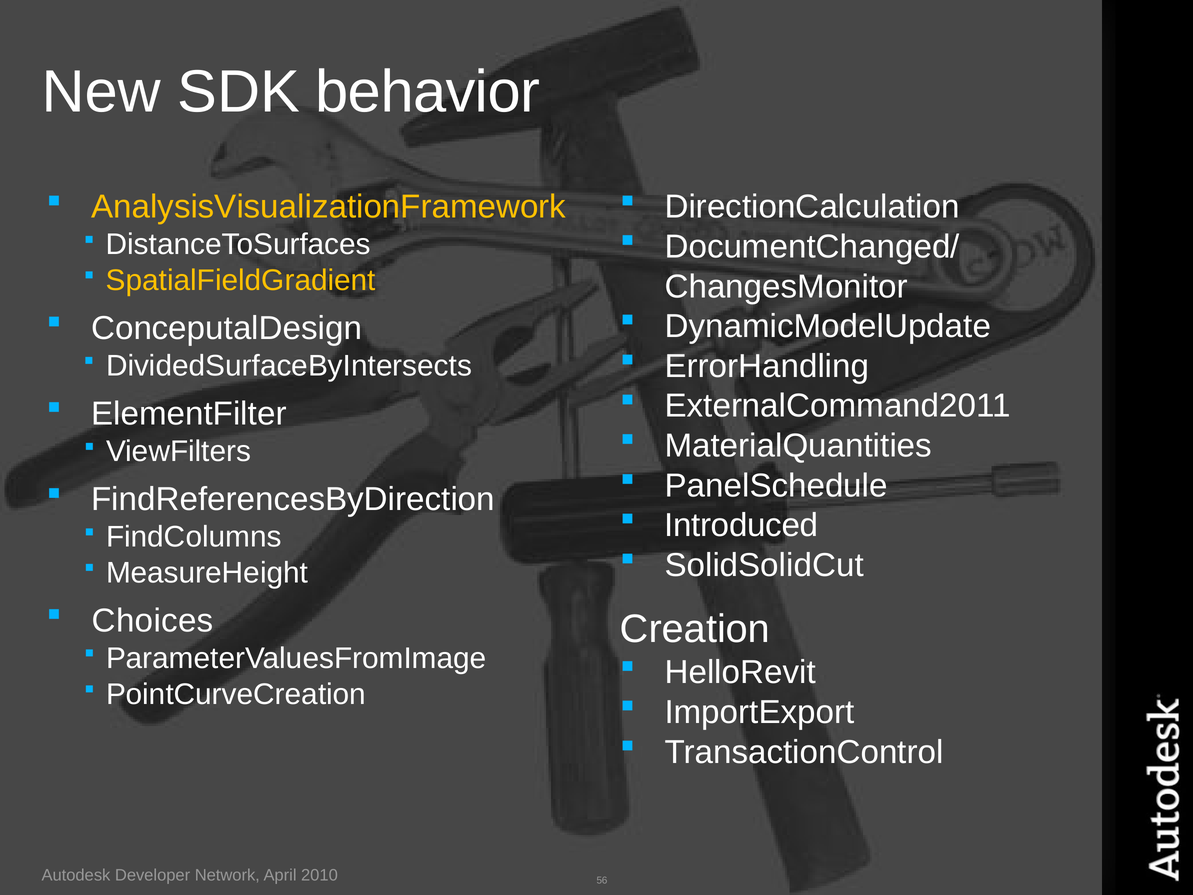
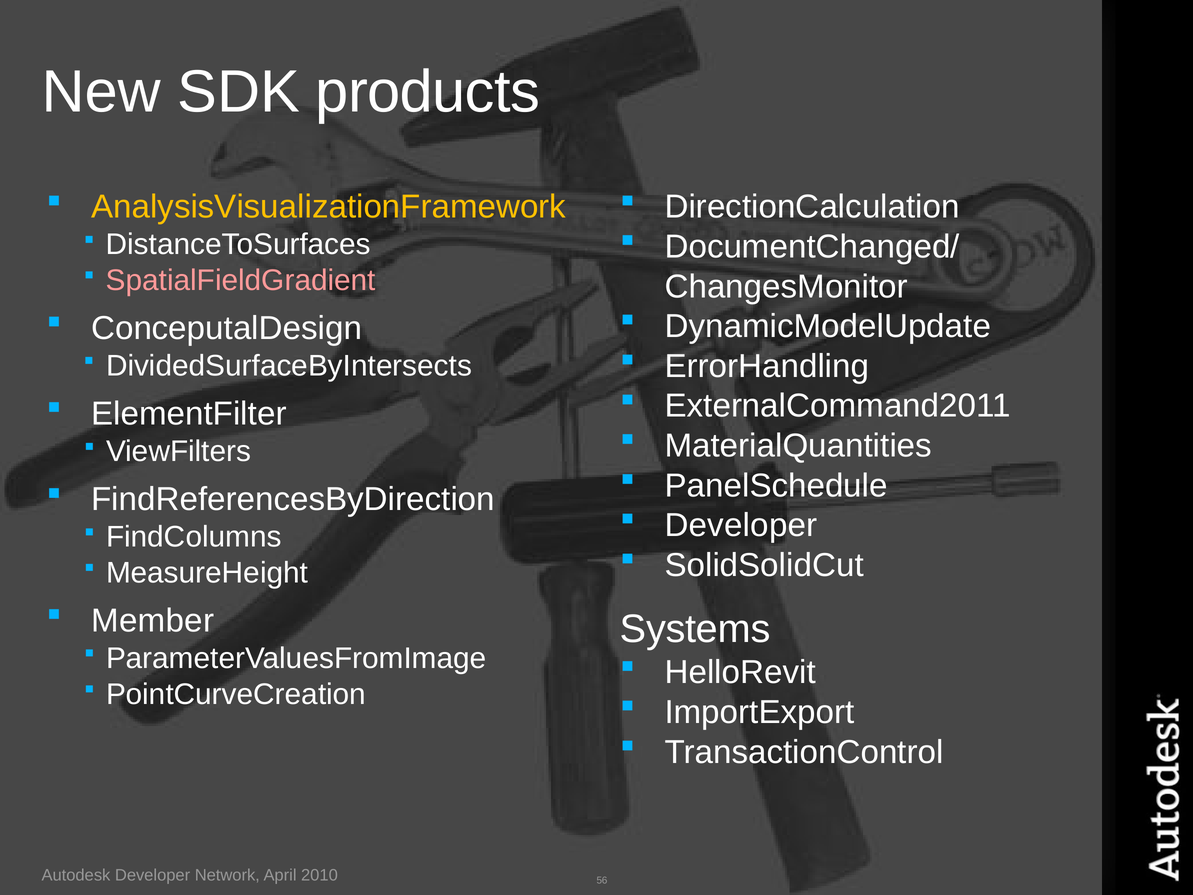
behavior: behavior -> products
SpatialFieldGradient colour: yellow -> pink
Introduced at (741, 525): Introduced -> Developer
Choices: Choices -> Member
Creation: Creation -> Systems
